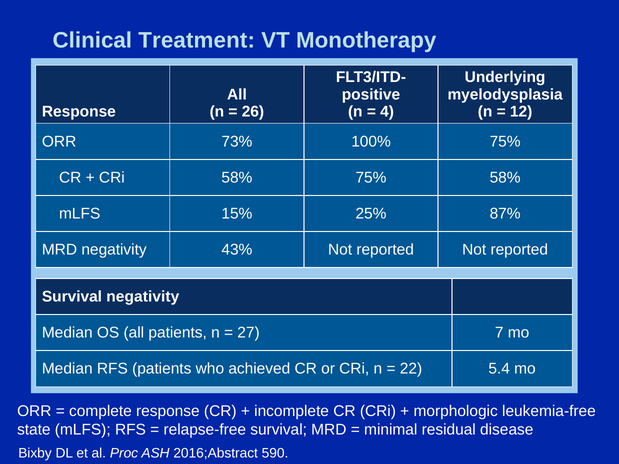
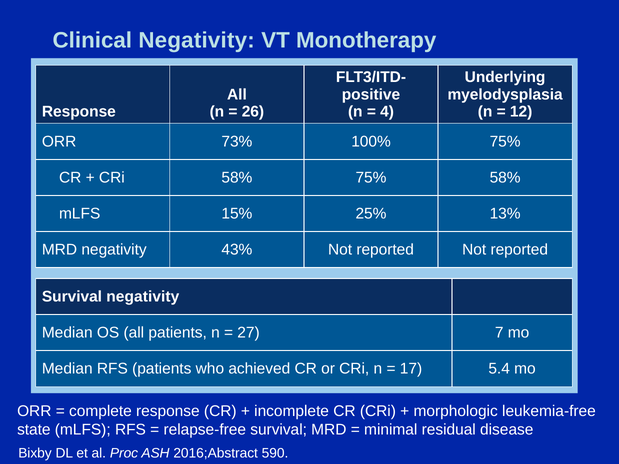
Clinical Treatment: Treatment -> Negativity
87%: 87% -> 13%
22: 22 -> 17
